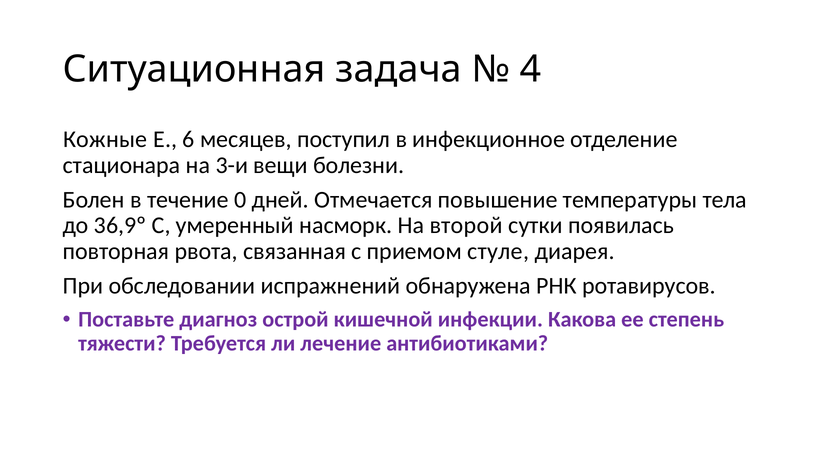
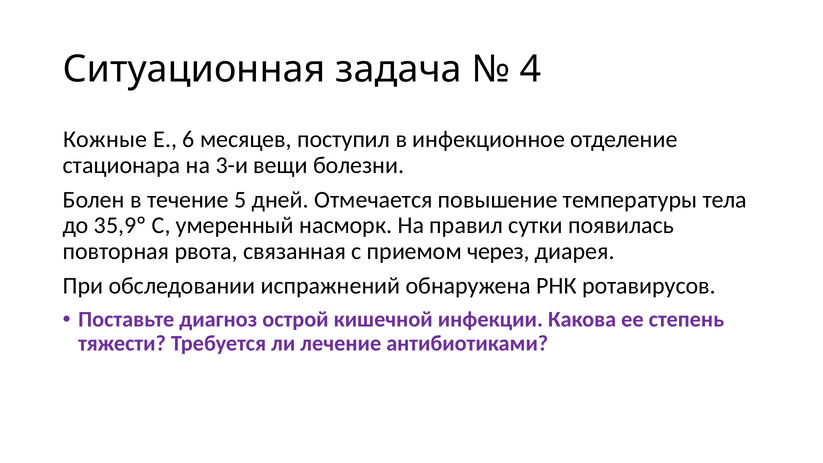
0: 0 -> 5
36,9º: 36,9º -> 35,9º
второй: второй -> правил
стуле: стуле -> через
